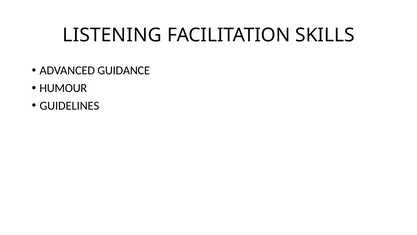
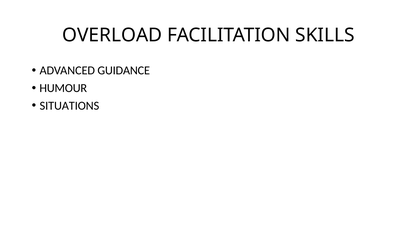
LISTENING: LISTENING -> OVERLOAD
GUIDELINES: GUIDELINES -> SITUATIONS
